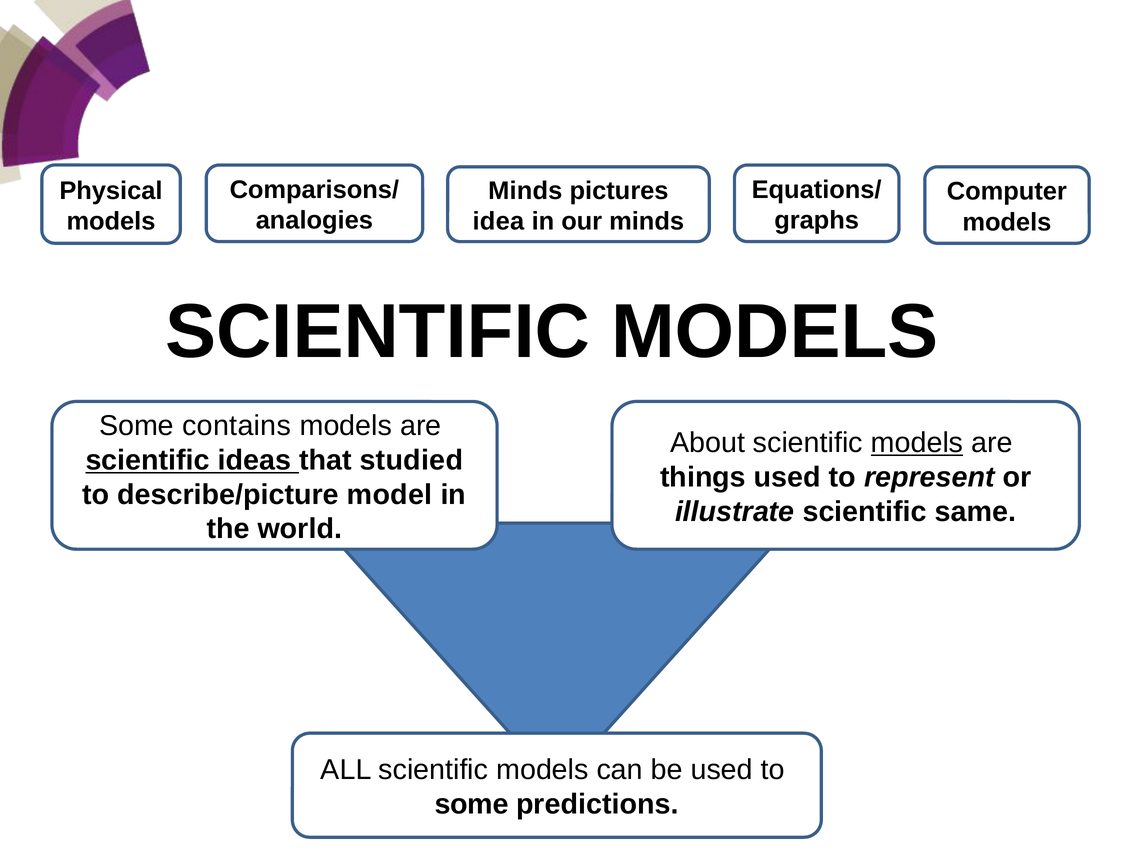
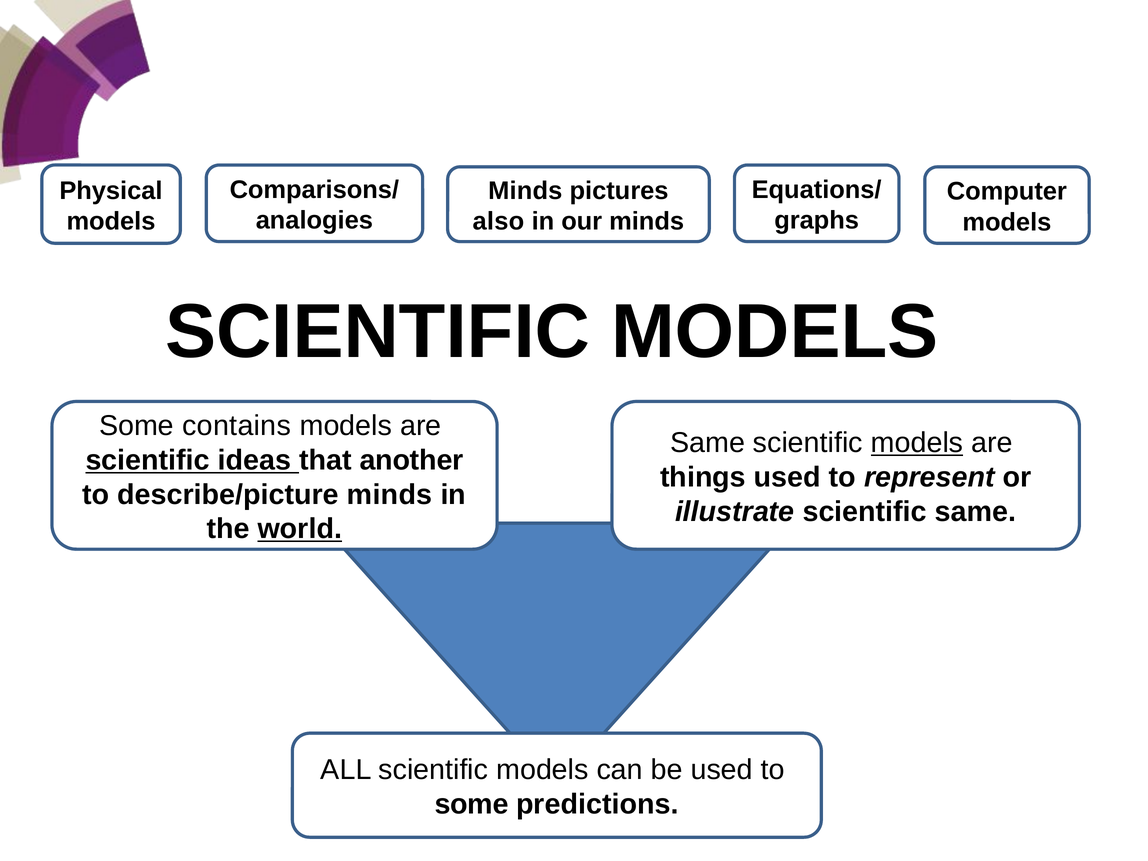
idea: idea -> also
About at (708, 443): About -> Same
studied: studied -> another
describe/picture model: model -> minds
world underline: none -> present
